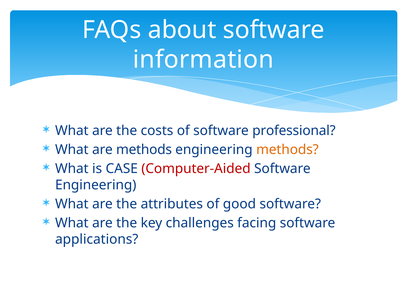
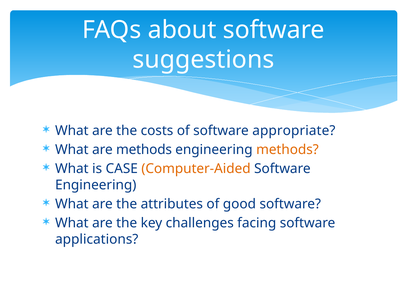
information: information -> suggestions
professional: professional -> appropriate
Computer-Aided colour: red -> orange
